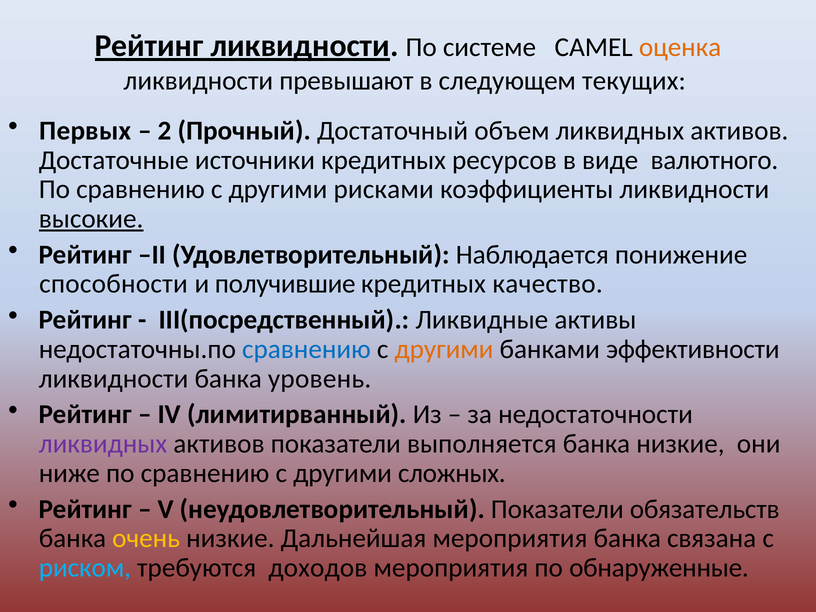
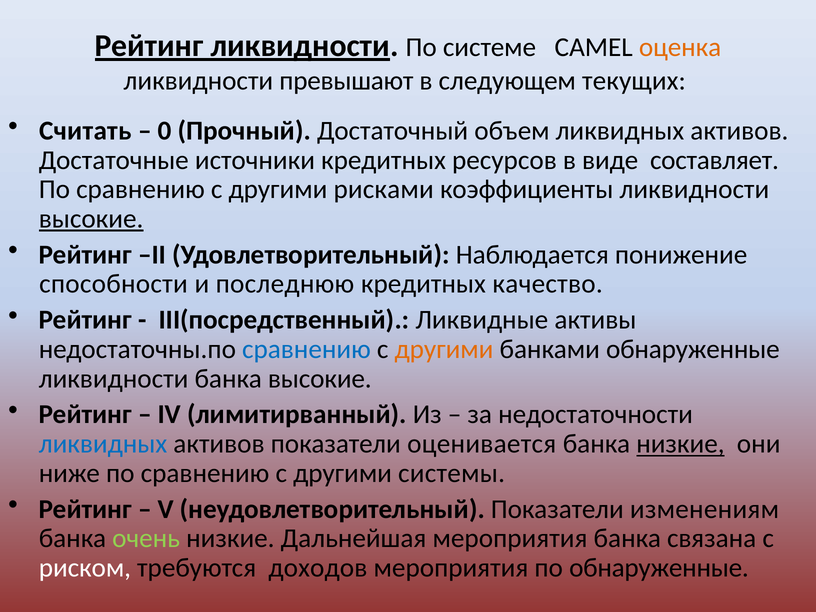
Первых: Первых -> Считать
2: 2 -> 0
валютного: валютного -> составляет
получившие: получившие -> последнюю
банками эффективности: эффективности -> обнаруженные
банка уровень: уровень -> высокие
ликвидных at (103, 444) colour: purple -> blue
выполняется: выполняется -> оценивается
низкие at (680, 444) underline: none -> present
сложных: сложных -> системы
обязательств: обязательств -> изменениям
очень colour: yellow -> light green
риском colour: light blue -> white
